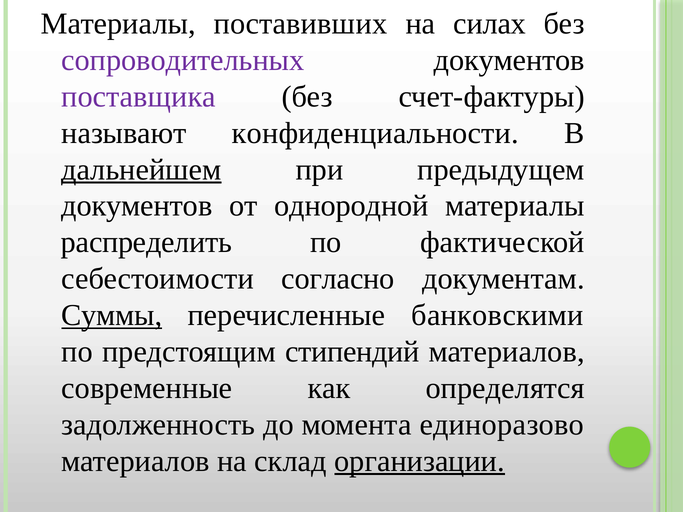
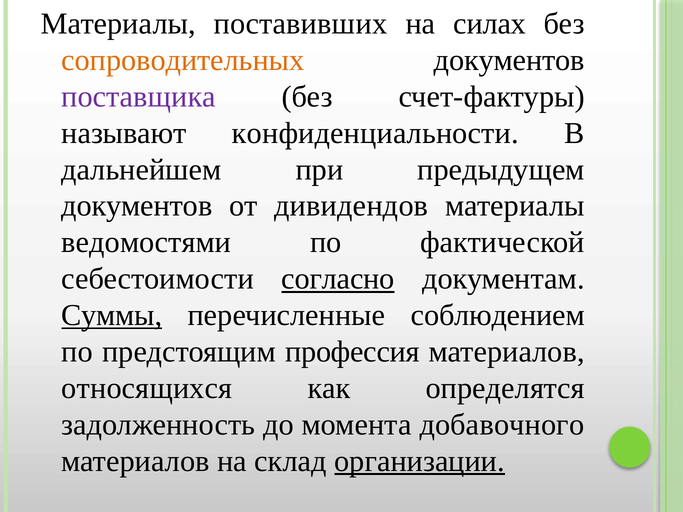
сопроводительных colour: purple -> orange
дальнейшем underline: present -> none
однородной: однородной -> дивидендов
распределить: распределить -> ведомостями
согласно underline: none -> present
банковскими: банковскими -> соблюдением
стипендий: стипендий -> профессия
современные: современные -> относящихся
единоразово: единоразово -> добавочного
